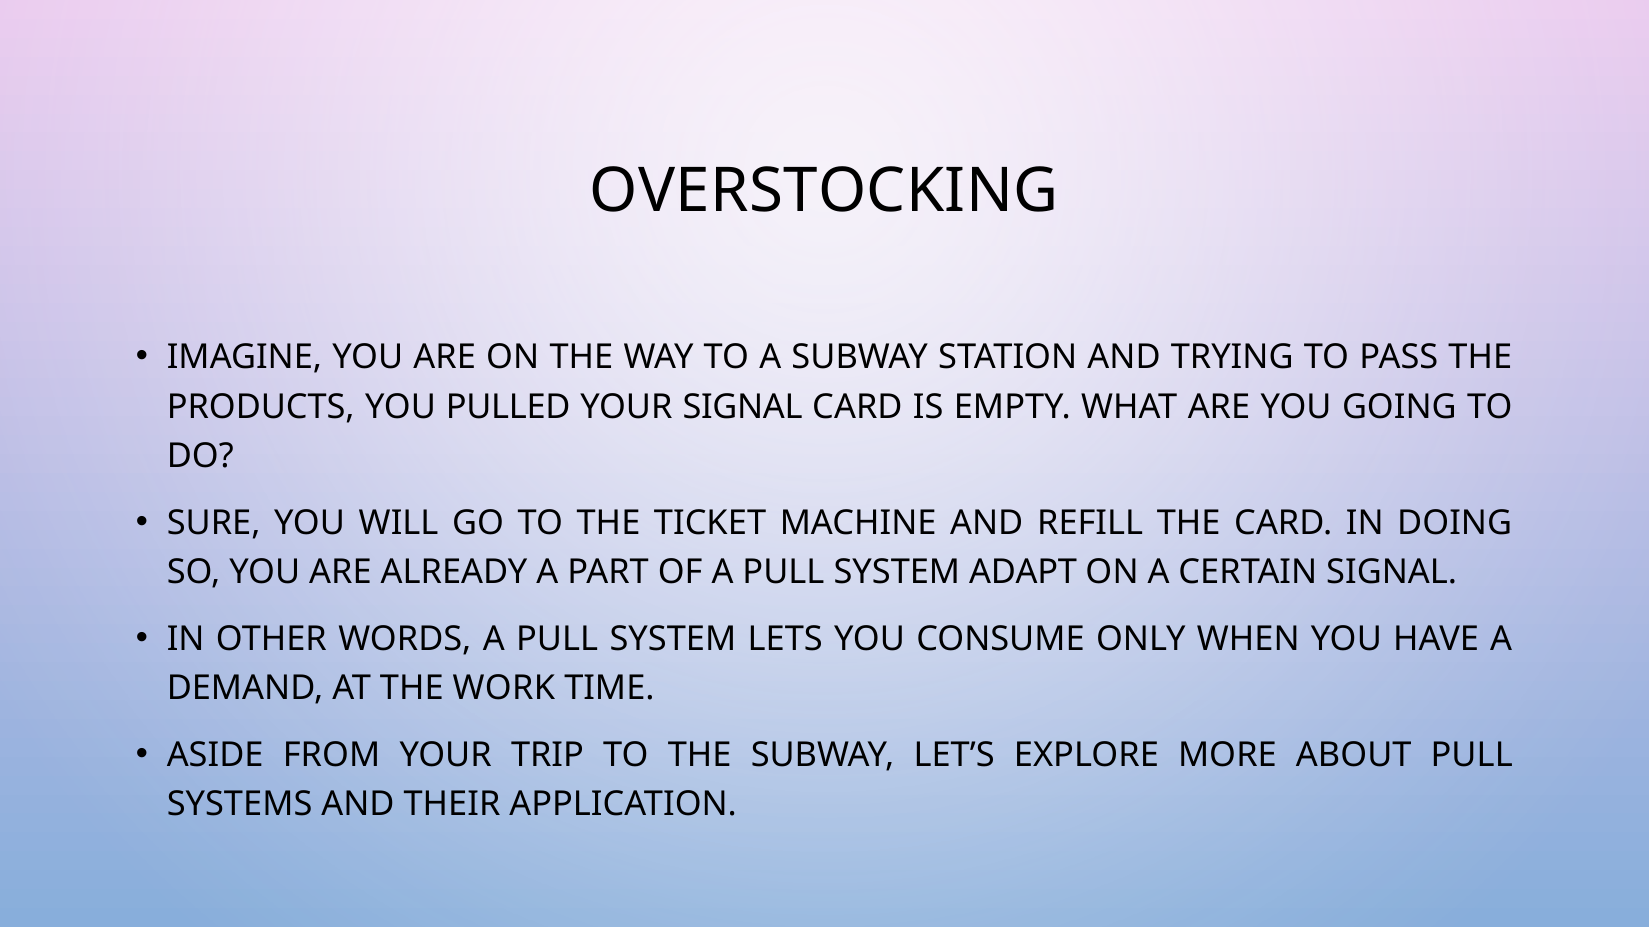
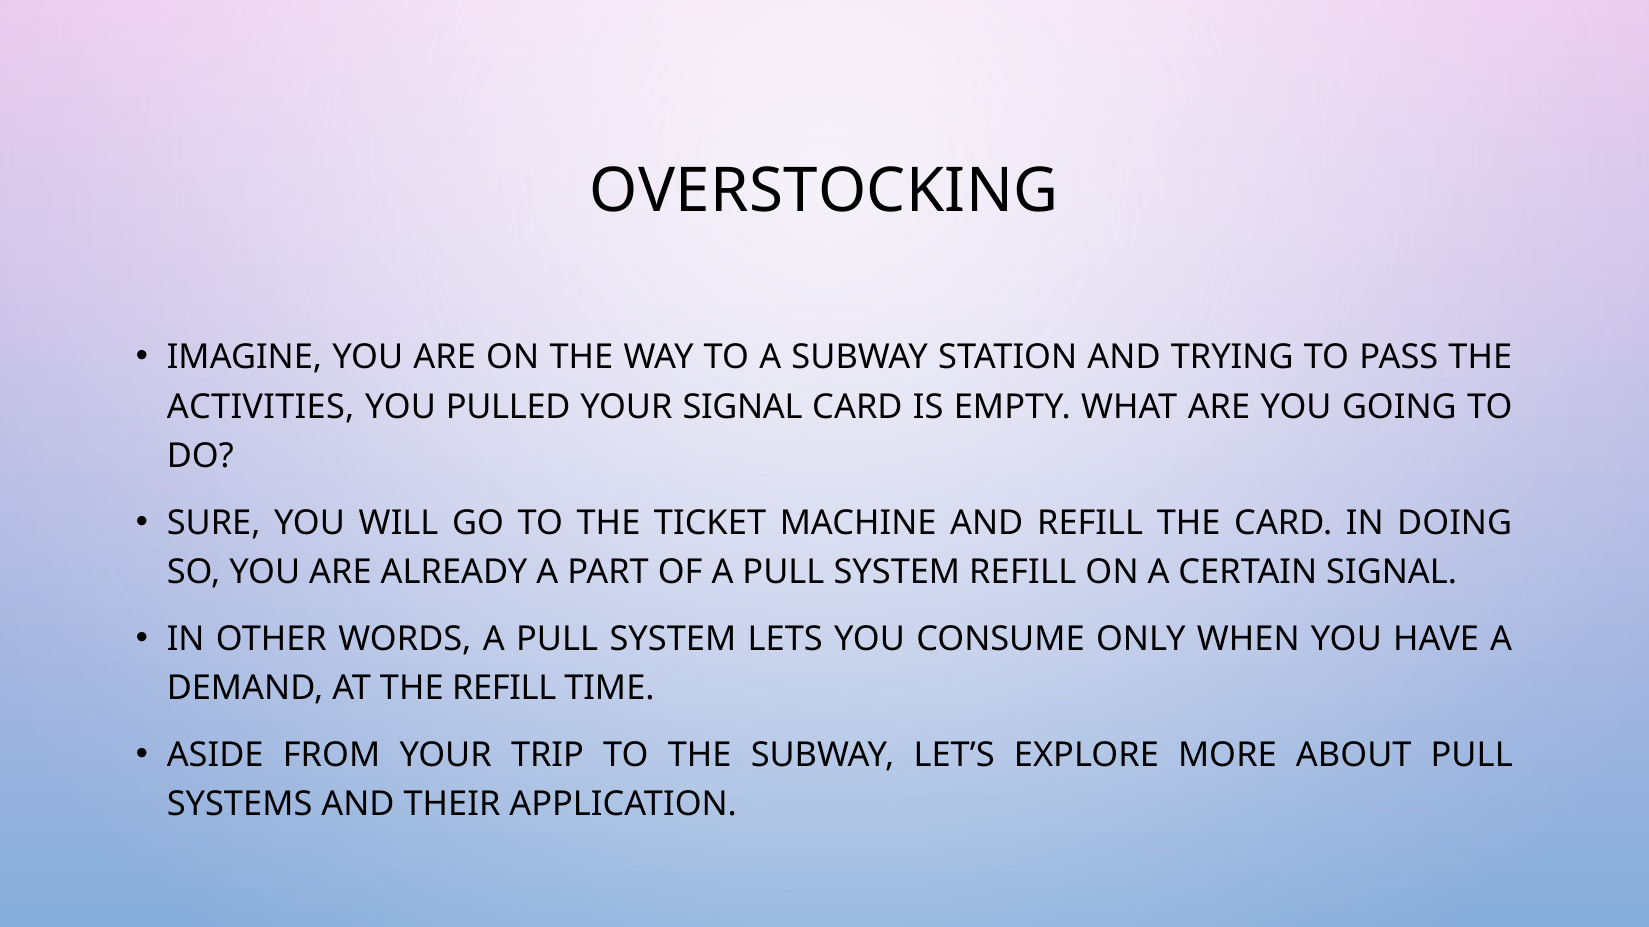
PRODUCTS: PRODUCTS -> ACTIVITIES
SYSTEM ADAPT: ADAPT -> REFILL
THE WORK: WORK -> REFILL
